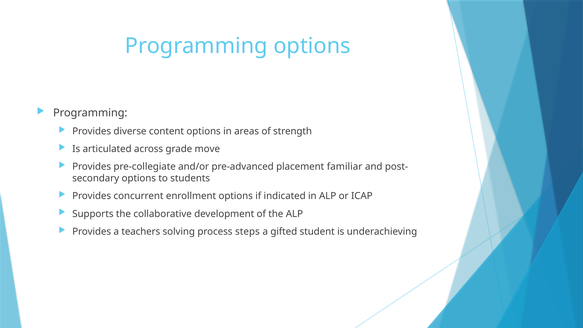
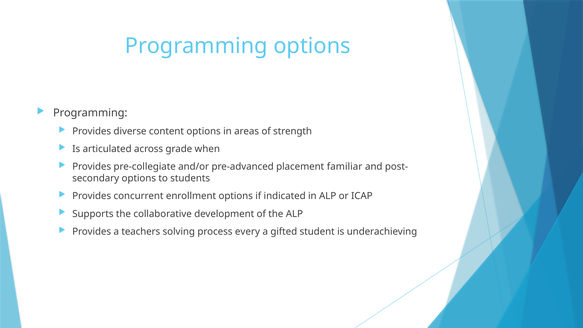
move: move -> when
steps: steps -> every
